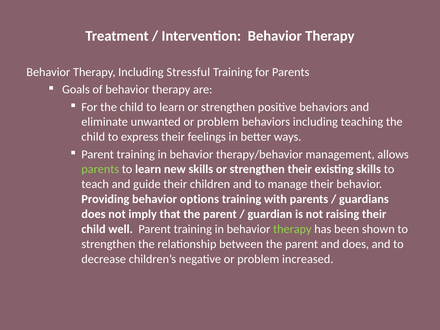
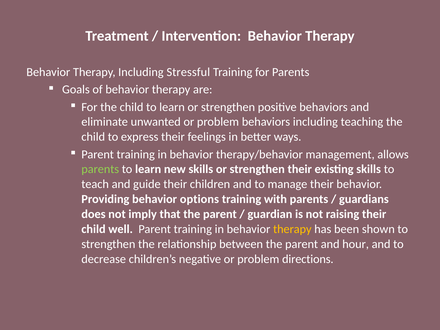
therapy at (292, 229) colour: light green -> yellow
and does: does -> hour
increased: increased -> directions
